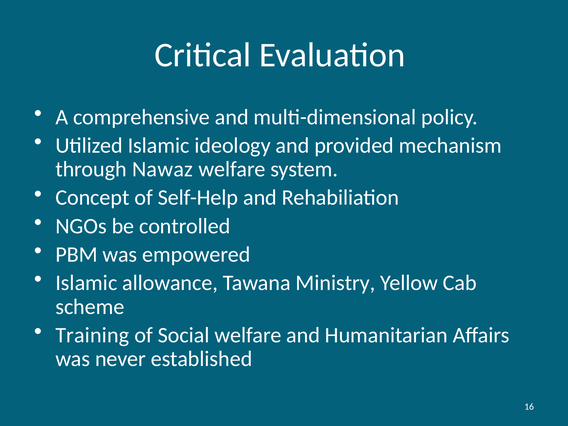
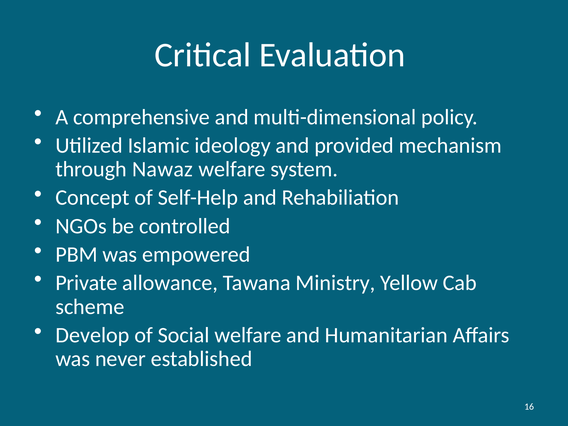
Islamic at (86, 283): Islamic -> Private
Training: Training -> Develop
